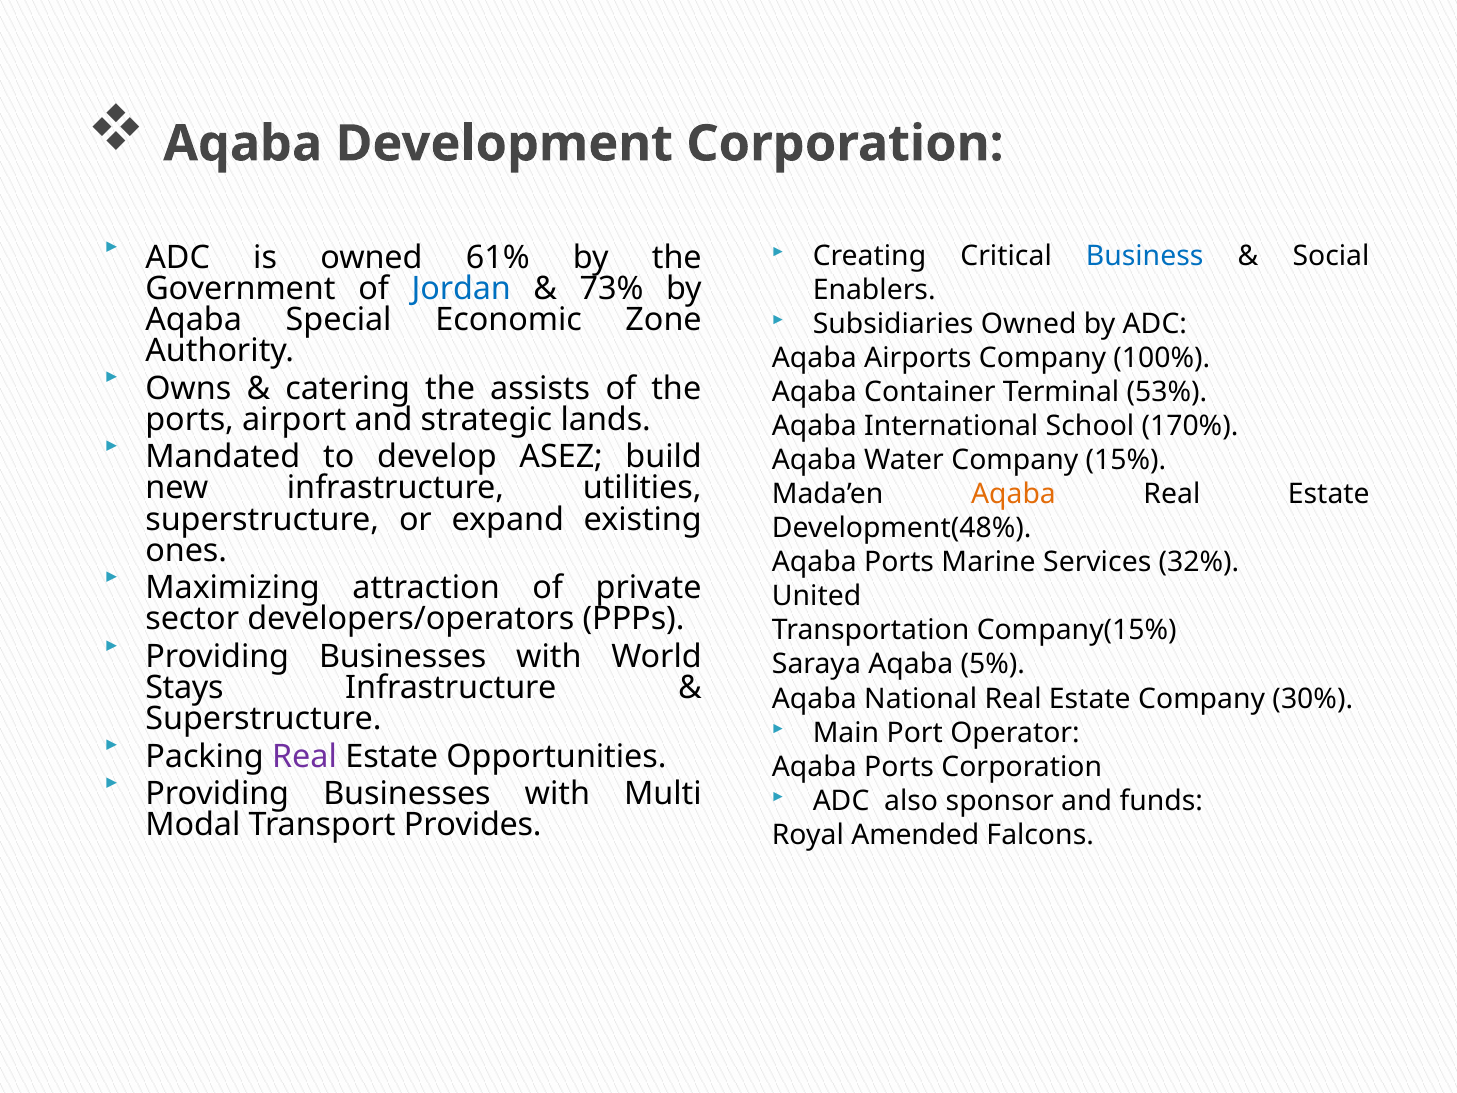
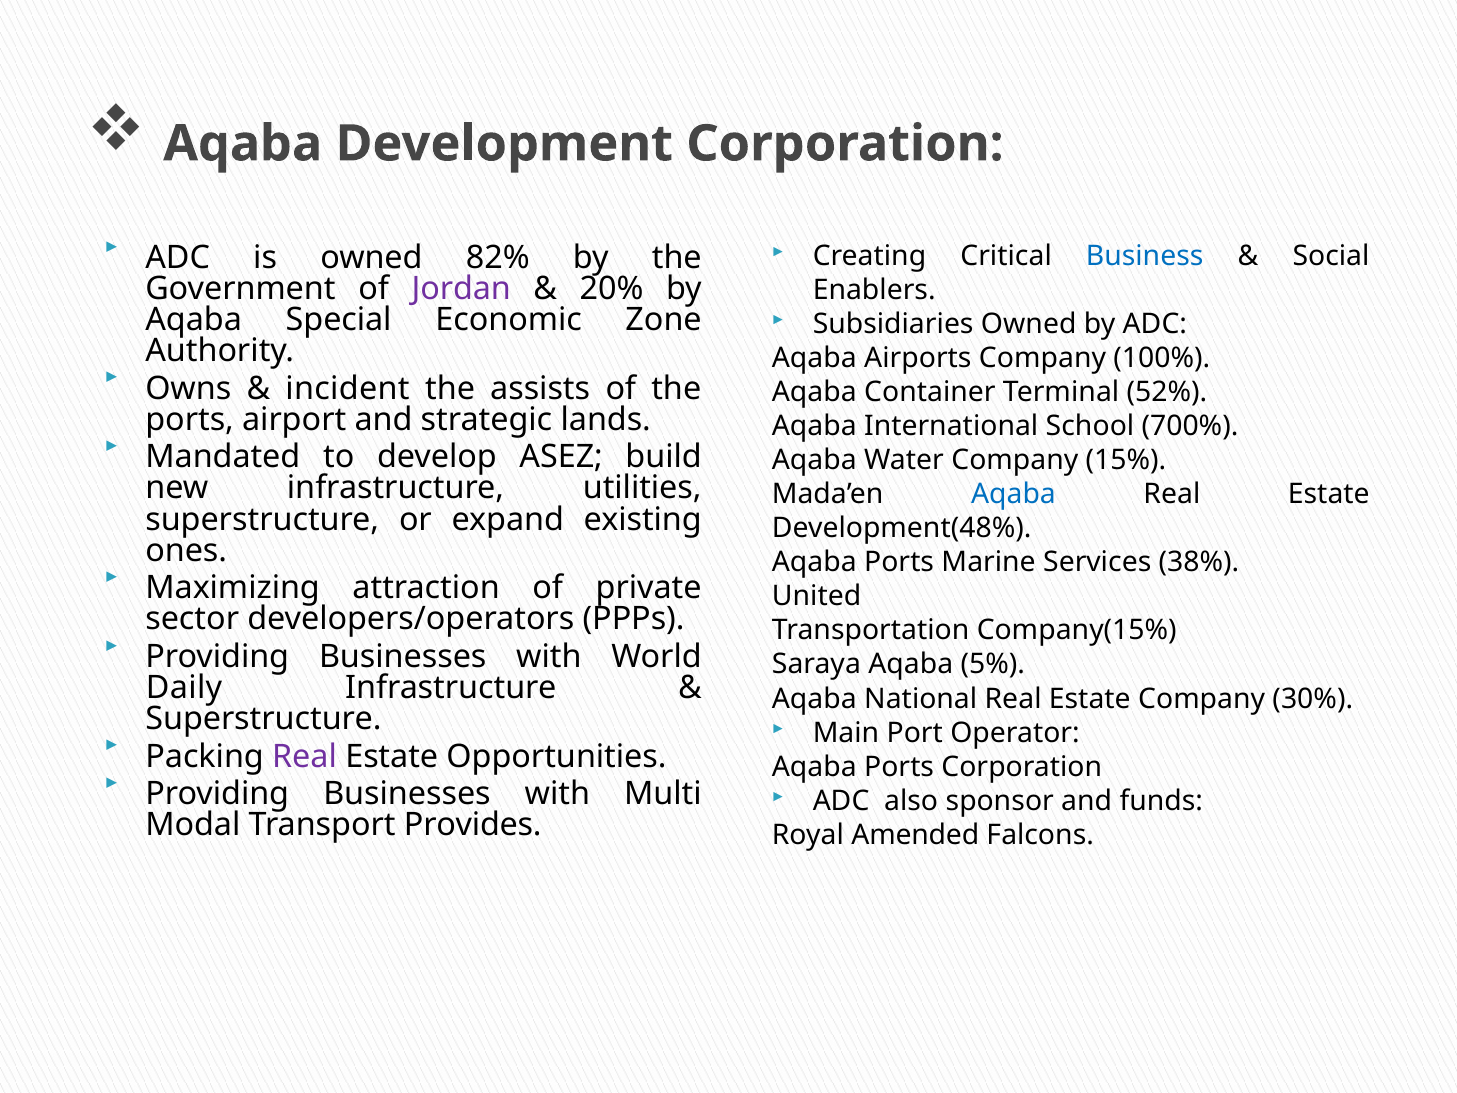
61%: 61% -> 82%
Jordan colour: blue -> purple
73%: 73% -> 20%
catering: catering -> incident
53%: 53% -> 52%
170%: 170% -> 700%
Aqaba at (1013, 494) colour: orange -> blue
32%: 32% -> 38%
Stays: Stays -> Daily
